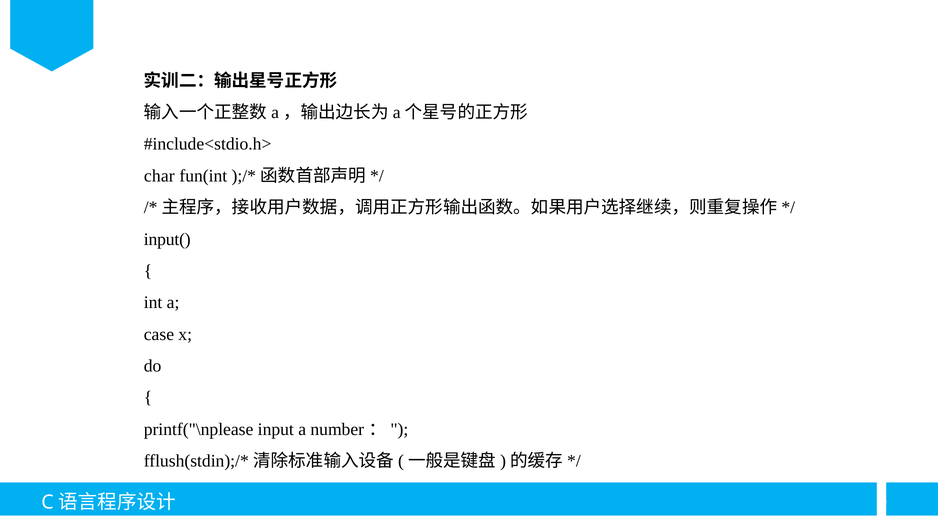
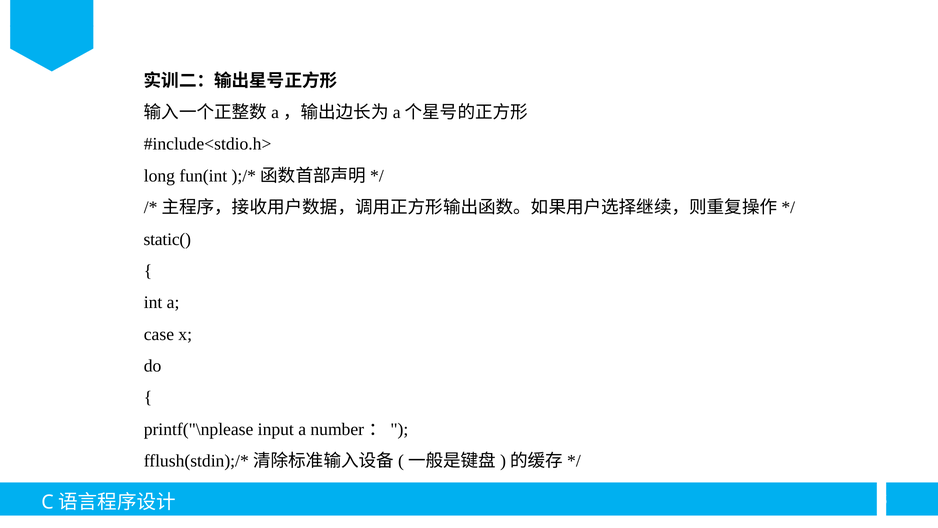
char: char -> long
input(: input( -> static(
